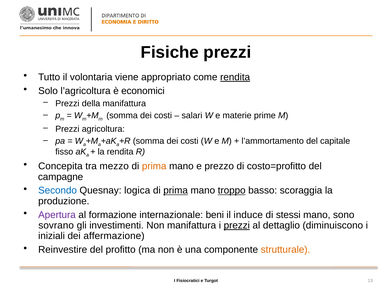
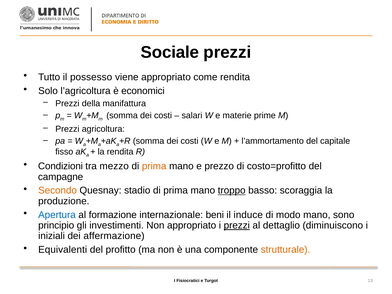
Fisiche: Fisiche -> Sociale
volontaria: volontaria -> possesso
rendita at (235, 77) underline: present -> none
Concepita: Concepita -> Condizioni
Secondo colour: blue -> orange
logica: logica -> stadio
prima at (176, 191) underline: present -> none
Apertura colour: purple -> blue
stessi: stessi -> modo
sovrano: sovrano -> principio
Non manifattura: manifattura -> appropriato
Reinvestire: Reinvestire -> Equivalenti
